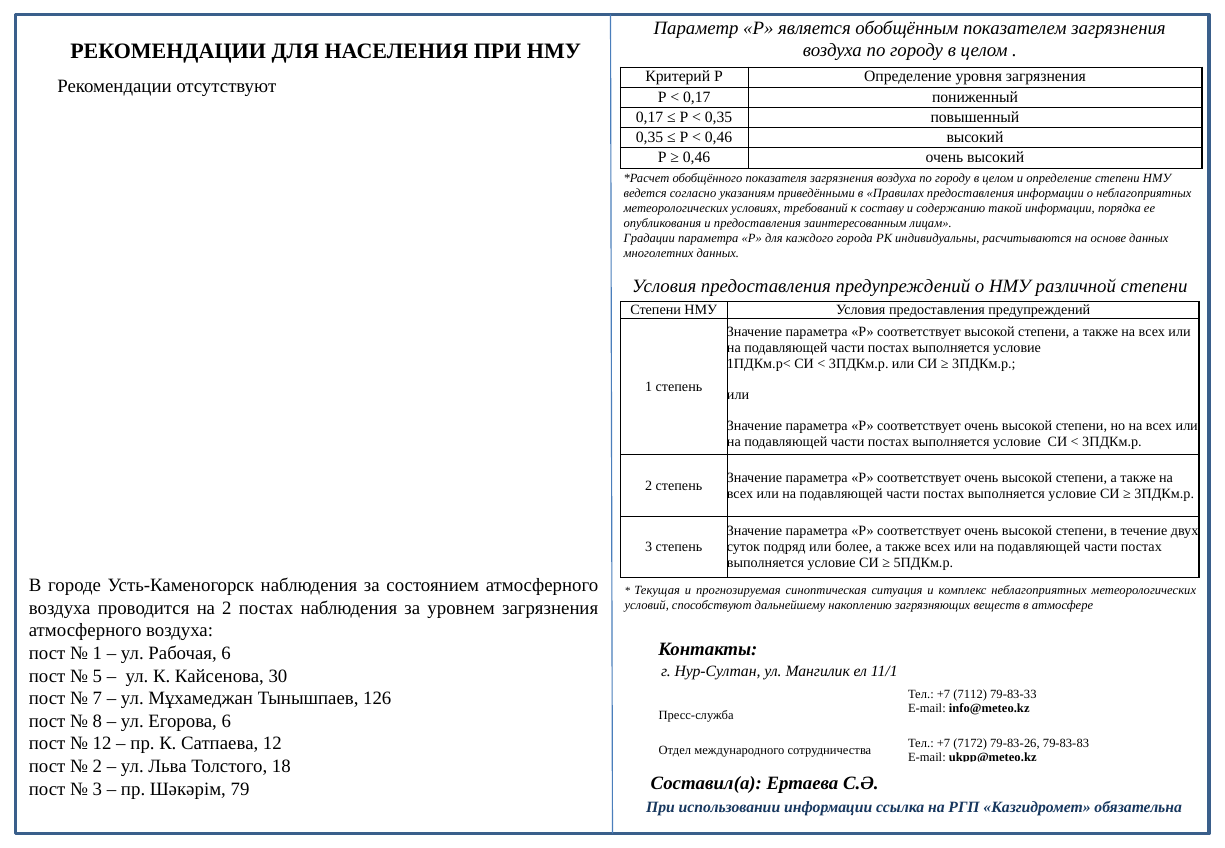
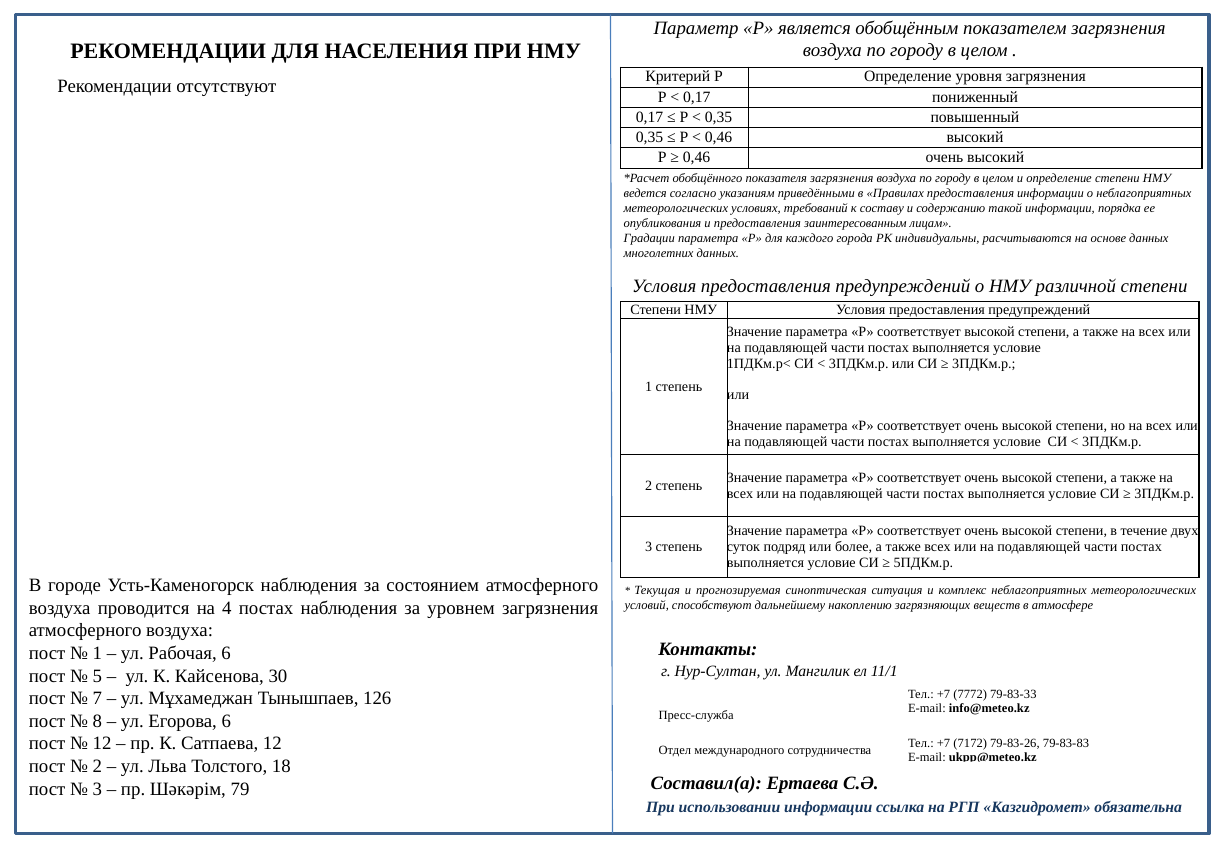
на 2: 2 -> 4
7112: 7112 -> 7772
